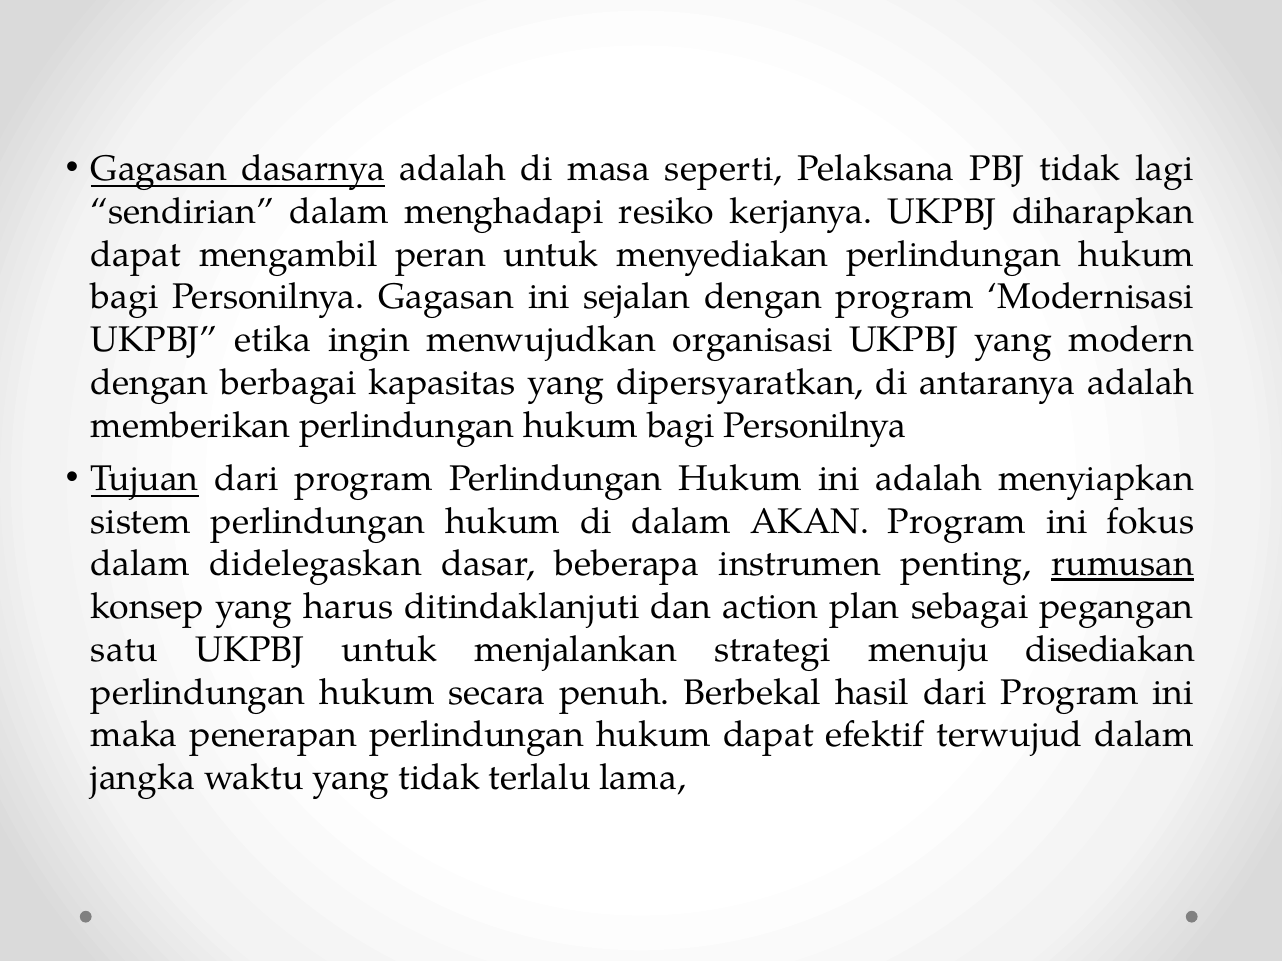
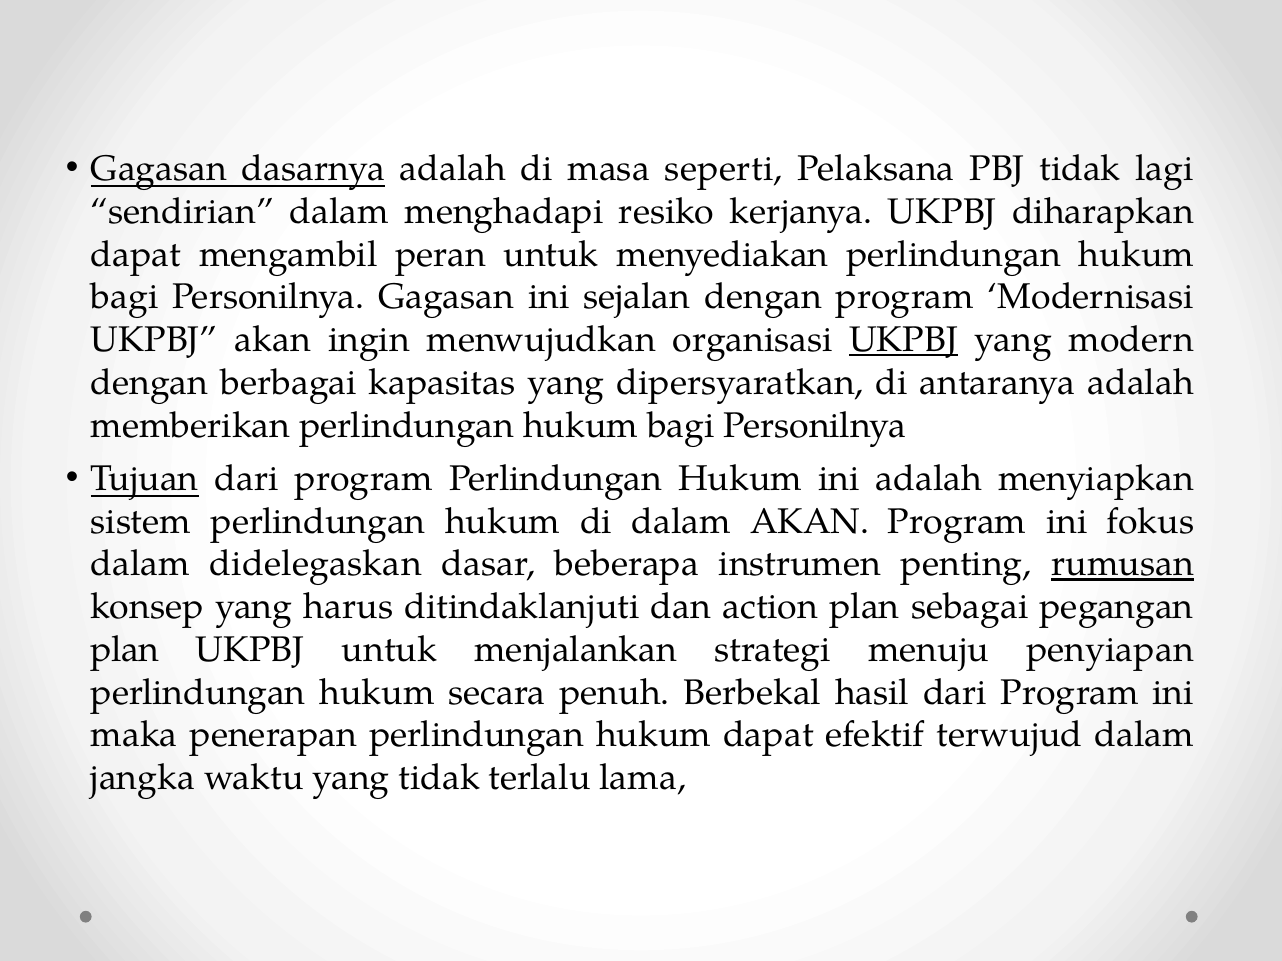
UKPBJ etika: etika -> akan
UKPBJ at (904, 340) underline: none -> present
satu at (124, 650): satu -> plan
disediakan: disediakan -> penyiapan
